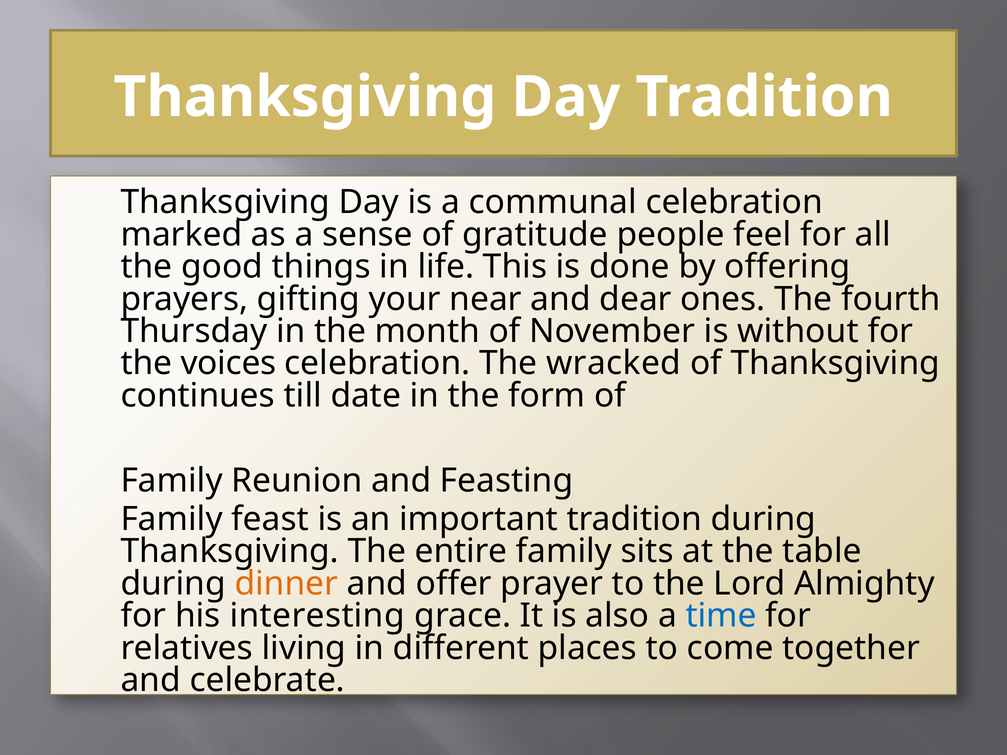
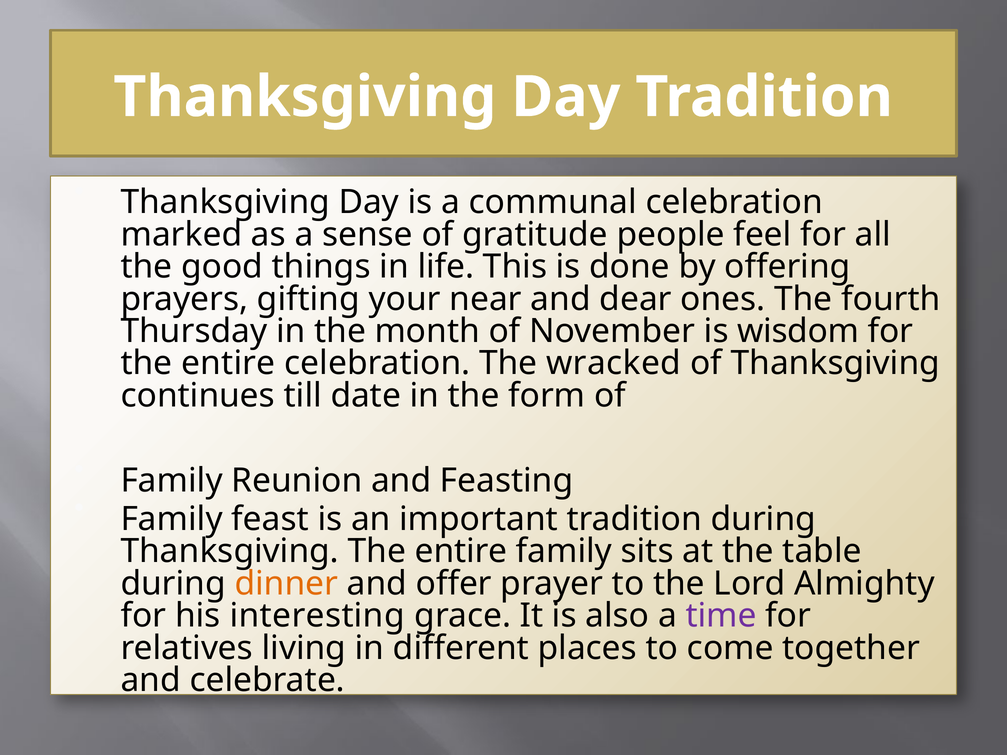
without: without -> wisdom
voices at (229, 363): voices -> entire
time colour: blue -> purple
